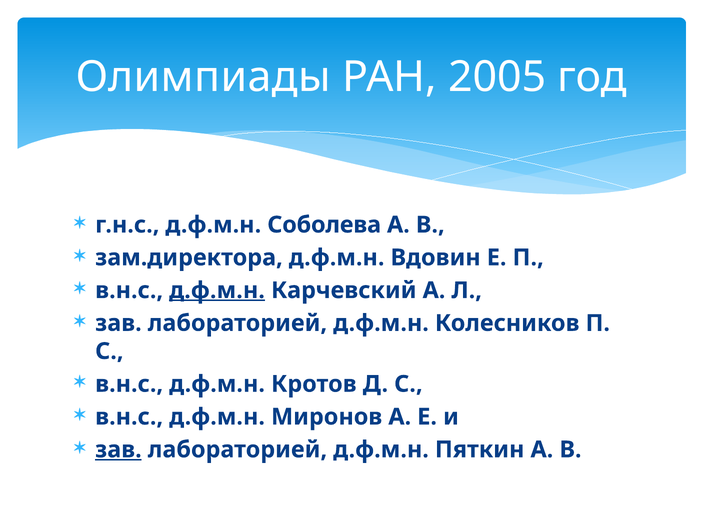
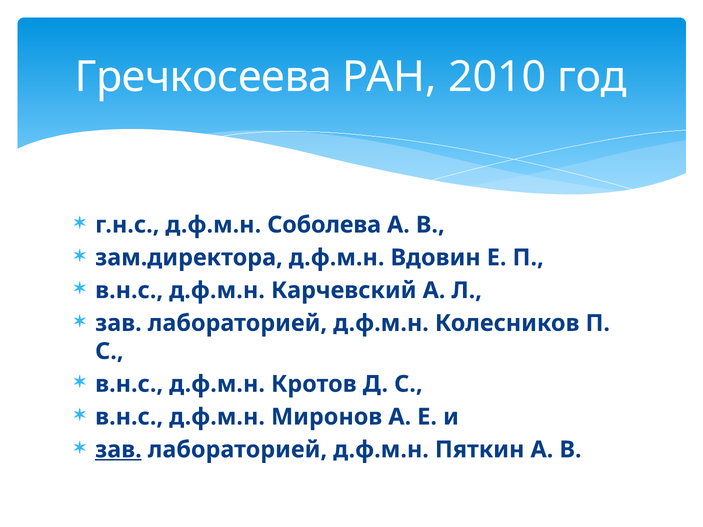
Олимпиады: Олимпиады -> Гречкосеева
2005: 2005 -> 2010
д.ф.м.н at (217, 291) underline: present -> none
